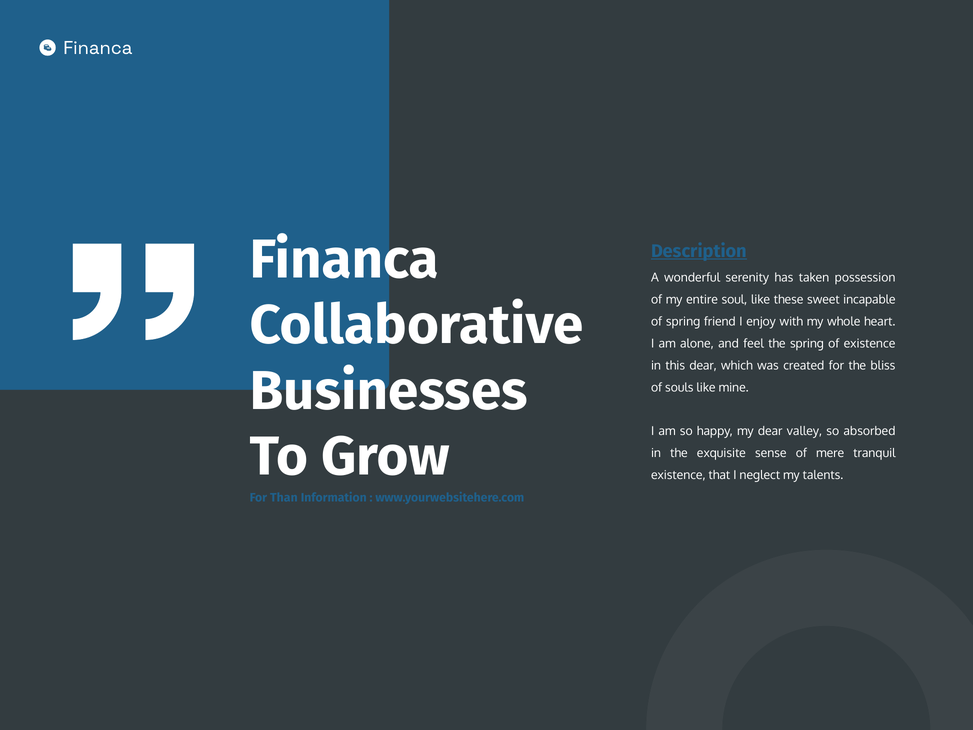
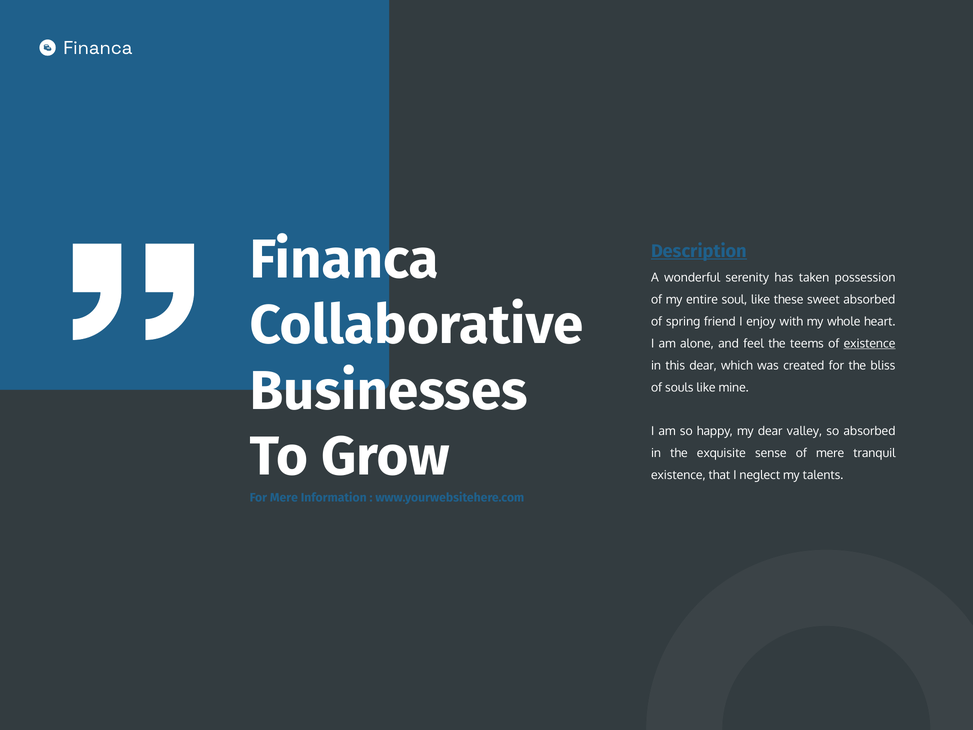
sweet incapable: incapable -> absorbed
the spring: spring -> teems
existence at (870, 343) underline: none -> present
For Than: Than -> Mere
